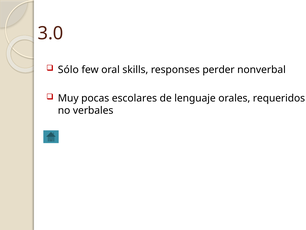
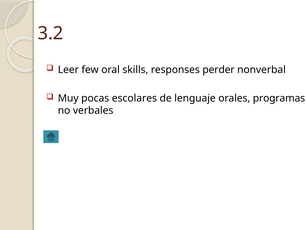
3.0: 3.0 -> 3.2
Sólo: Sólo -> Leer
requeridos: requeridos -> programas
